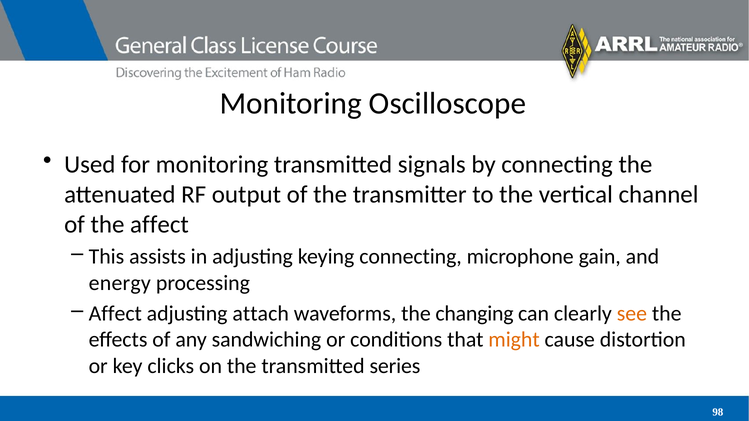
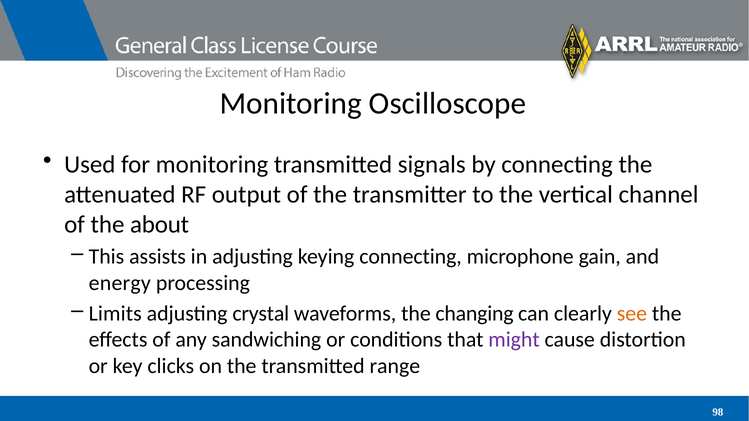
the affect: affect -> about
Affect at (115, 314): Affect -> Limits
attach: attach -> crystal
might colour: orange -> purple
series: series -> range
